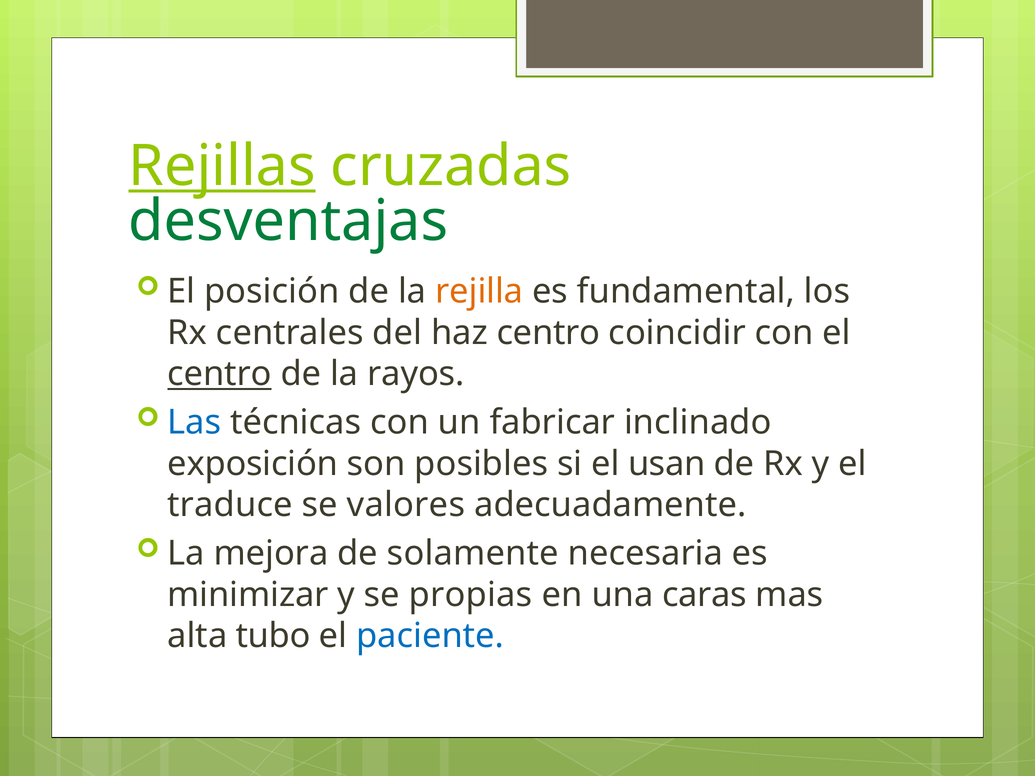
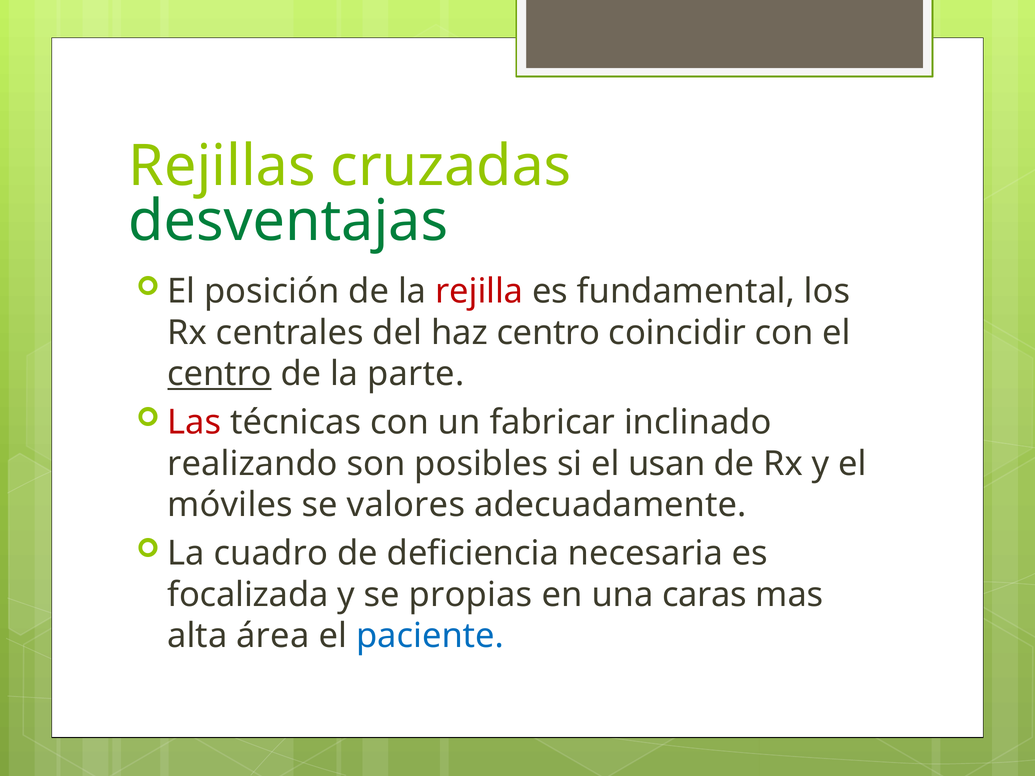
Rejillas underline: present -> none
rejilla colour: orange -> red
rayos: rayos -> parte
Las colour: blue -> red
exposición: exposición -> realizando
traduce: traduce -> móviles
mejora: mejora -> cuadro
solamente: solamente -> deficiencia
minimizar: minimizar -> focalizada
tubo: tubo -> área
